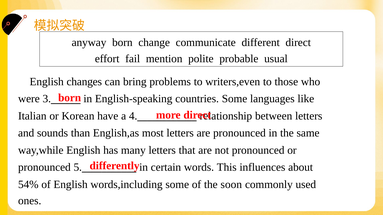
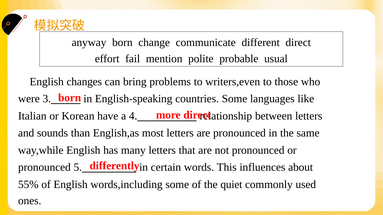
54%: 54% -> 55%
soon: soon -> quiet
